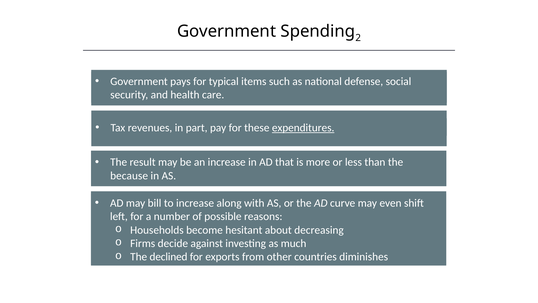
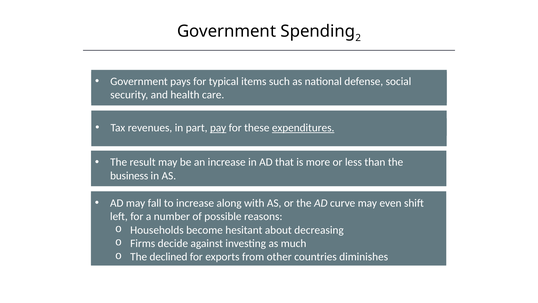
pay underline: none -> present
because: because -> business
bill: bill -> fall
